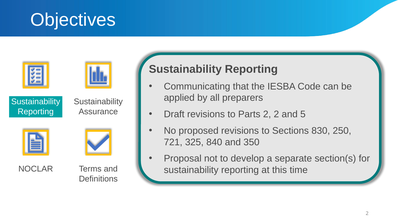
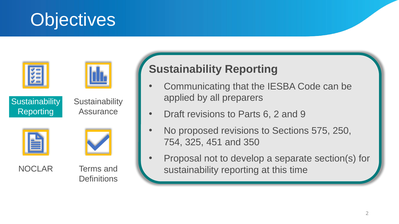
Parts 2: 2 -> 6
5: 5 -> 9
830: 830 -> 575
721: 721 -> 754
840: 840 -> 451
